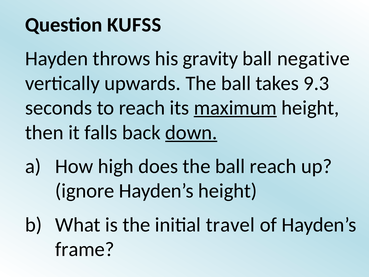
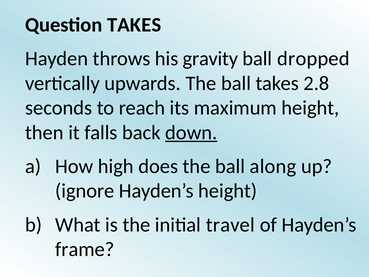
Question KUFSS: KUFSS -> TAKES
negative: negative -> dropped
9.3: 9.3 -> 2.8
maximum underline: present -> none
ball reach: reach -> along
